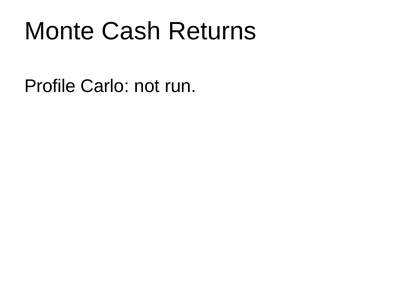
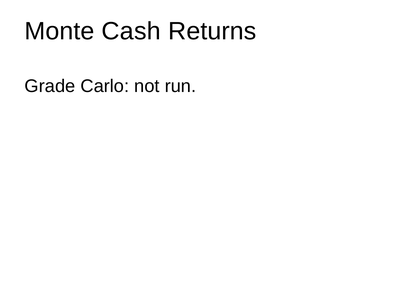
Profile: Profile -> Grade
